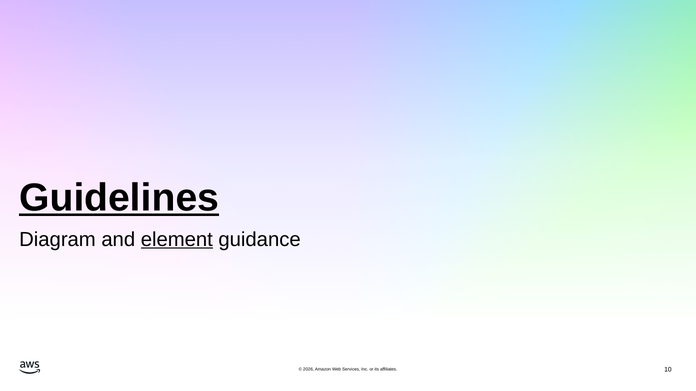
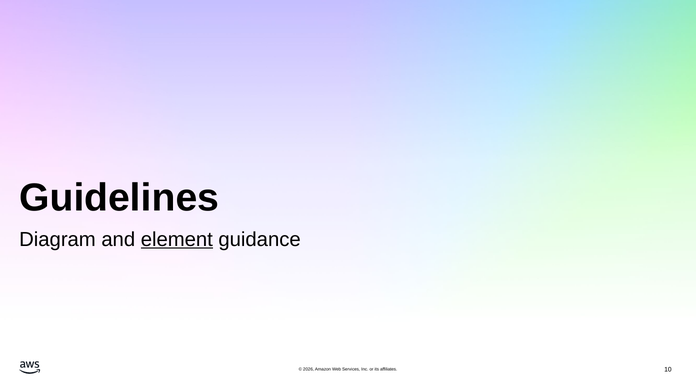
Guidelines underline: present -> none
